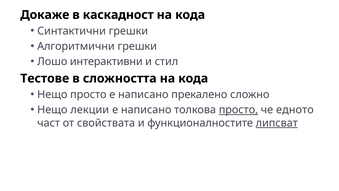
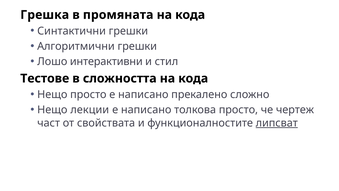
Докаже: Докаже -> Грешка
каскадност: каскадност -> промяната
просто at (238, 110) underline: present -> none
едното: едното -> чертеж
